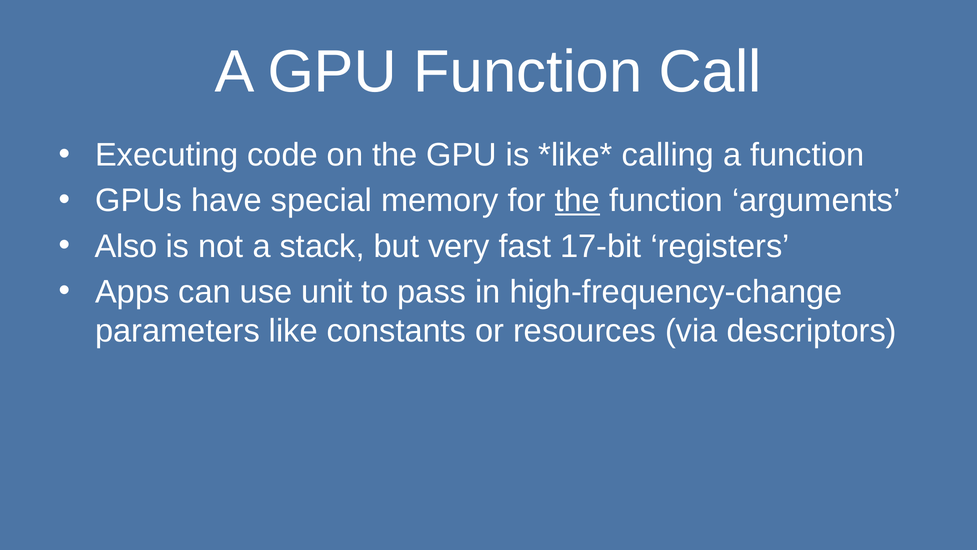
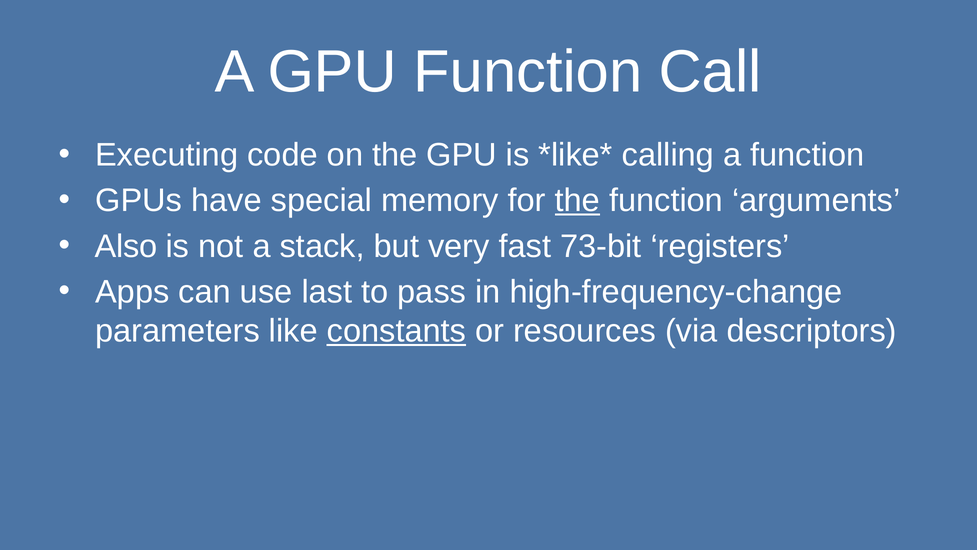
17-bit: 17-bit -> 73-bit
unit: unit -> last
constants underline: none -> present
